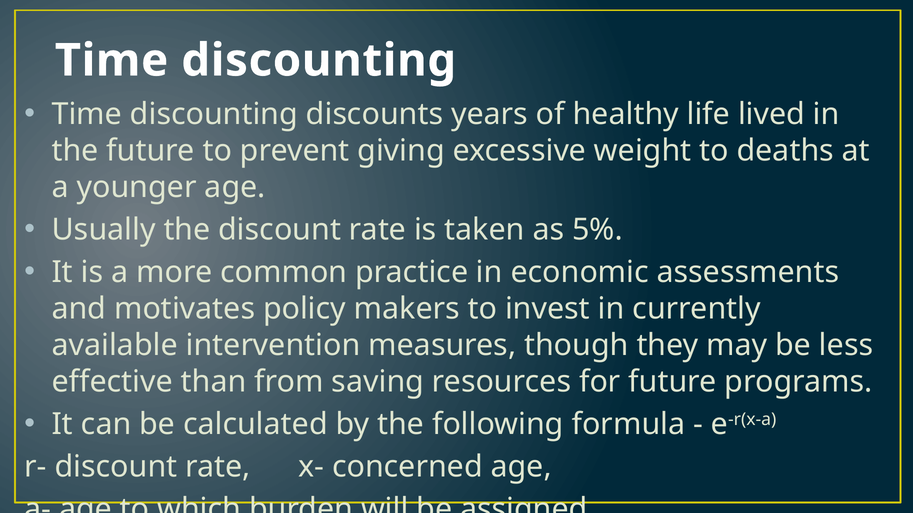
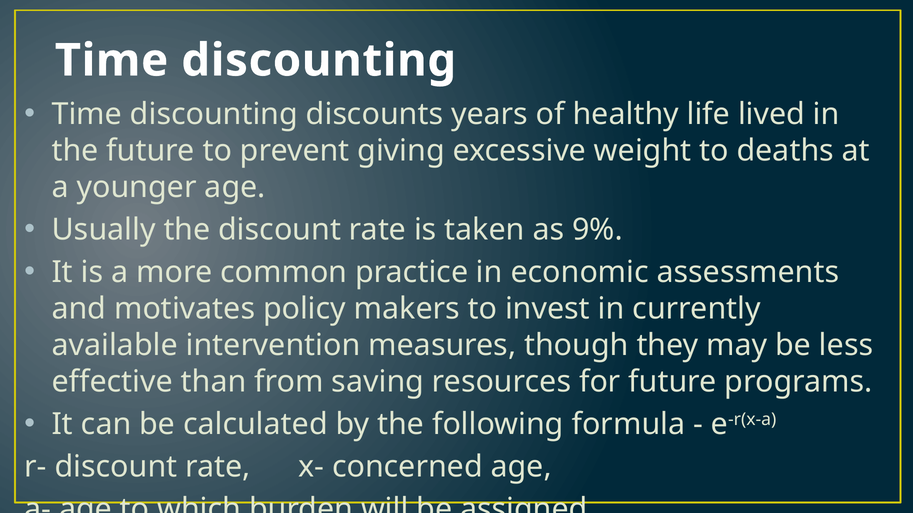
5%: 5% -> 9%
